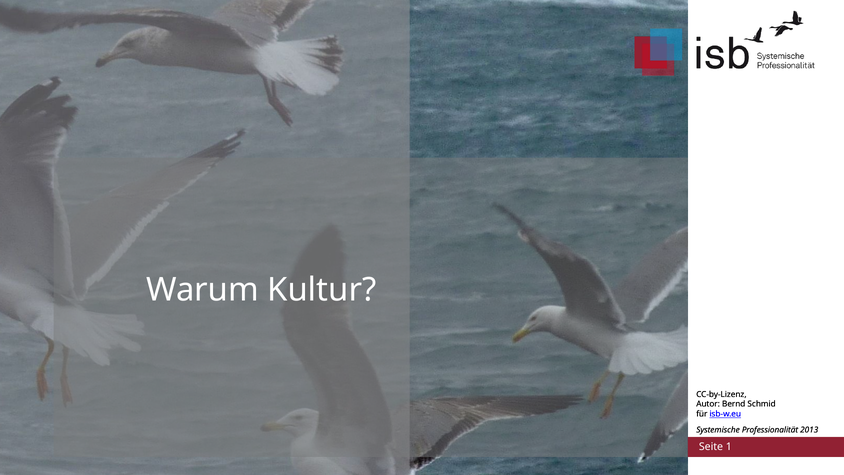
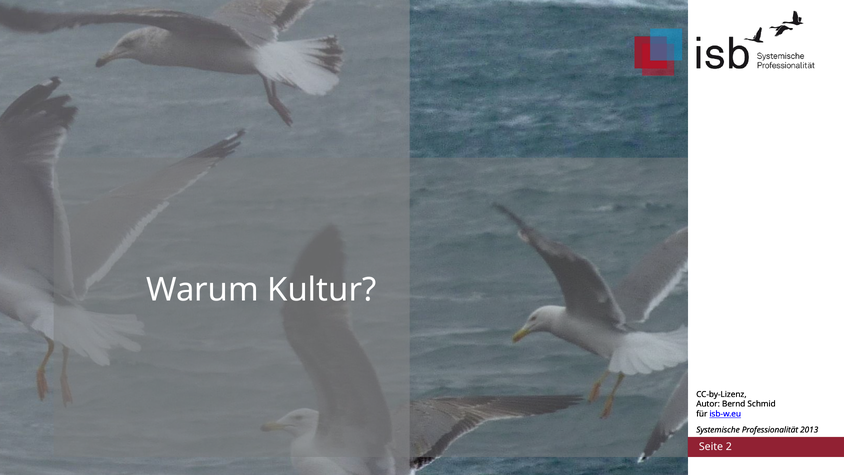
1: 1 -> 2
